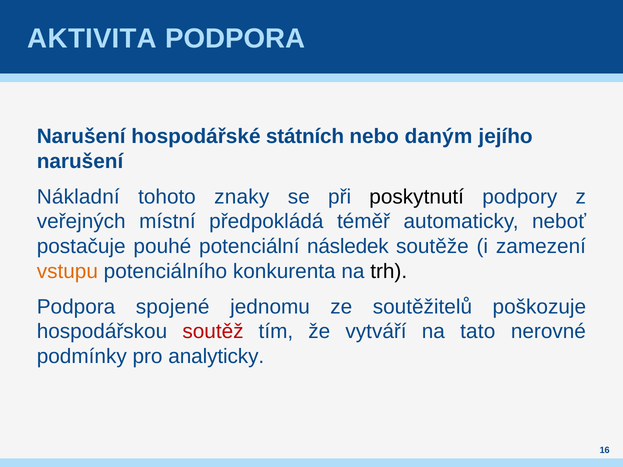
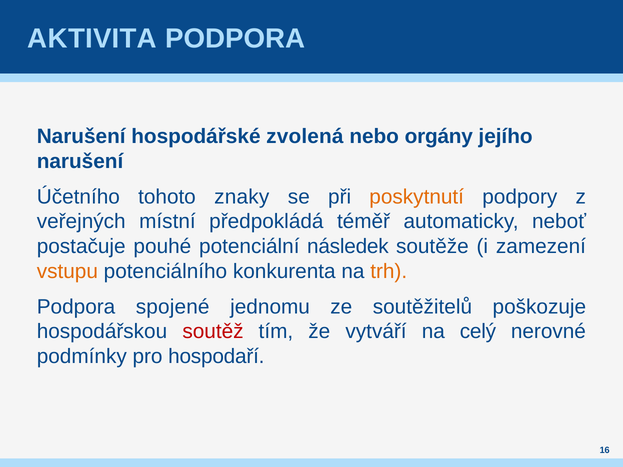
státních: státních -> zvolená
daným: daným -> orgány
Nákladní: Nákladní -> Účetního
poskytnutí colour: black -> orange
trh colour: black -> orange
tato: tato -> celý
analyticky: analyticky -> hospodaří
